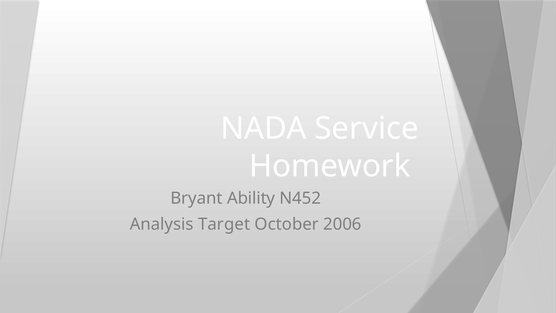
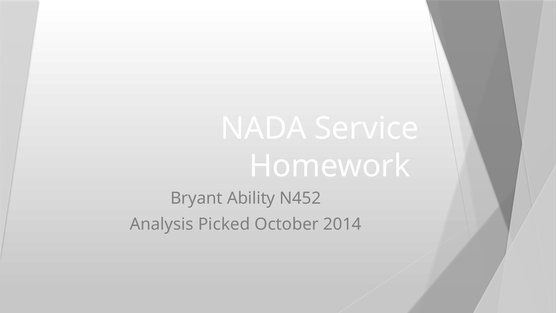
Target: Target -> Picked
2006: 2006 -> 2014
